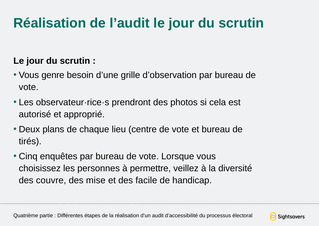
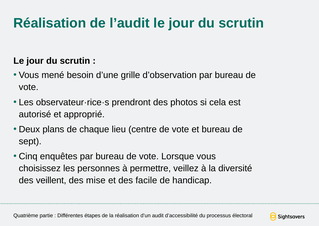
genre: genre -> mené
tirés: tirés -> sept
couvre: couvre -> veillent
